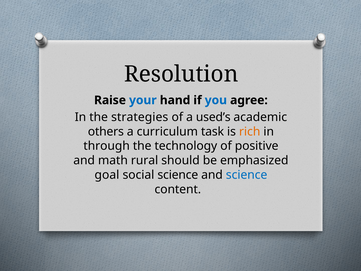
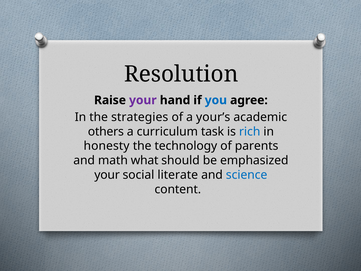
your at (143, 100) colour: blue -> purple
used’s: used’s -> your’s
rich colour: orange -> blue
through: through -> honesty
positive: positive -> parents
rural: rural -> what
goal at (107, 175): goal -> your
social science: science -> literate
